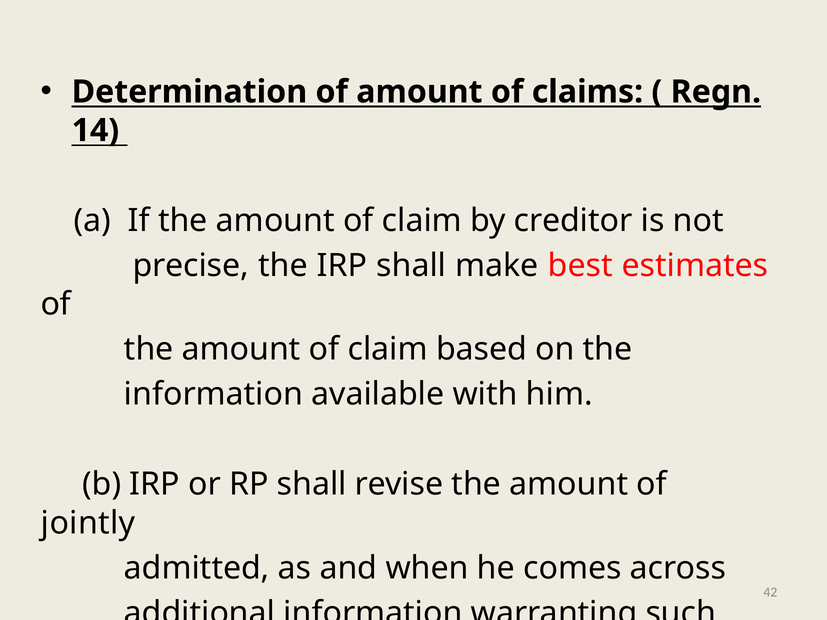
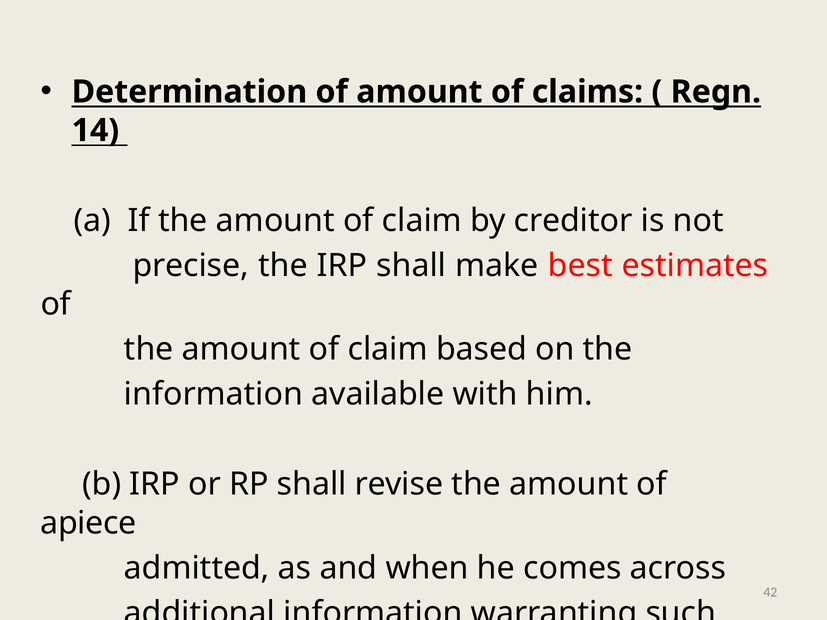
jointly: jointly -> apiece
